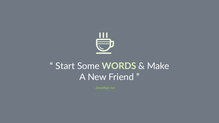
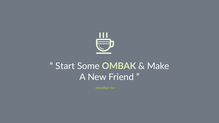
WORDS: WORDS -> OMBAK
